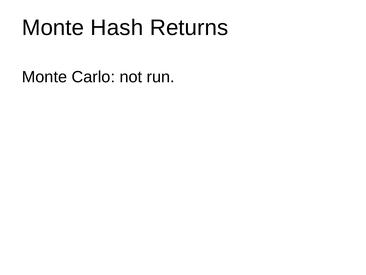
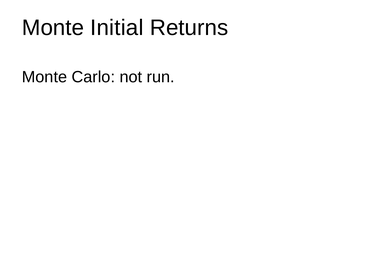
Hash: Hash -> Initial
